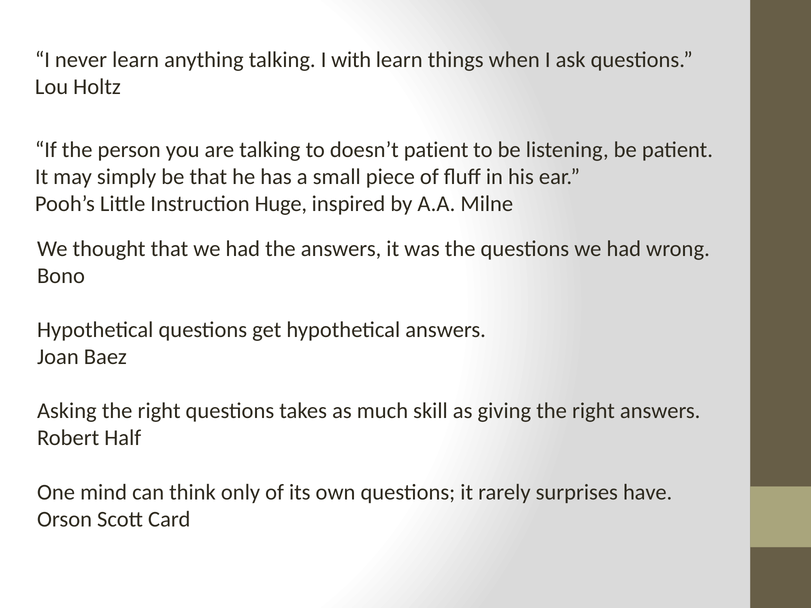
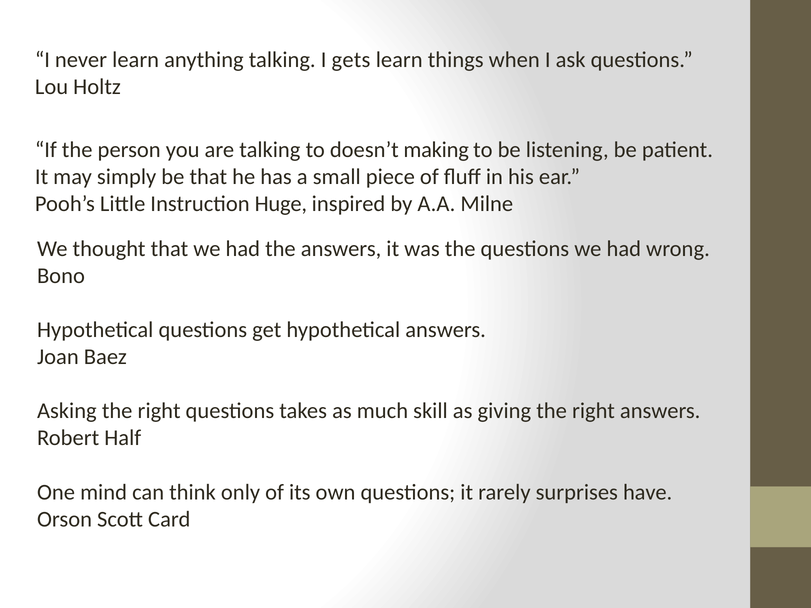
with: with -> gets
doesn’t patient: patient -> making
